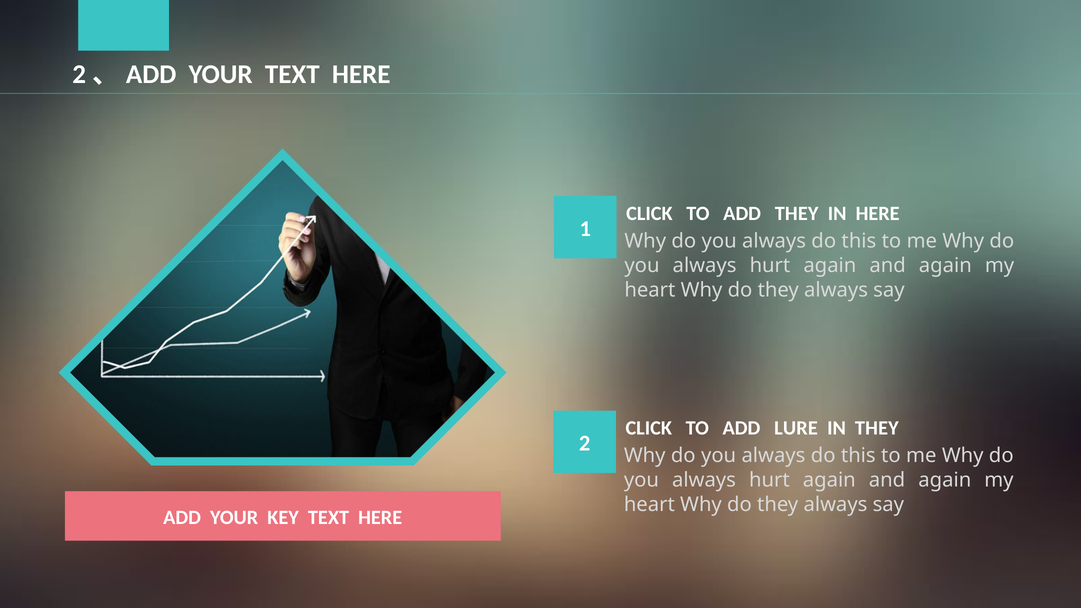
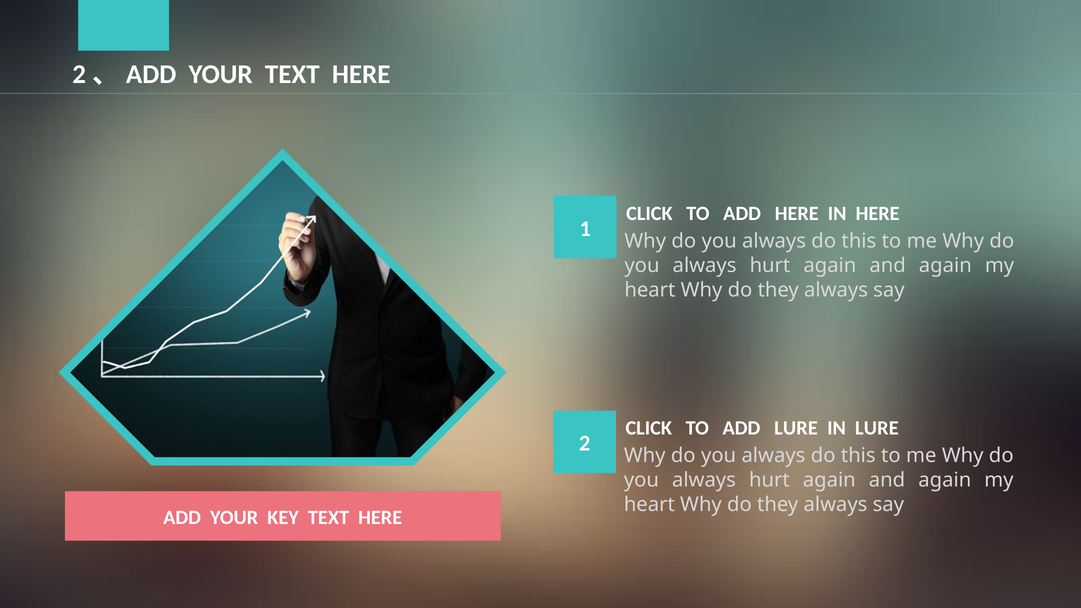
ADD THEY: THEY -> HERE
IN THEY: THEY -> LURE
